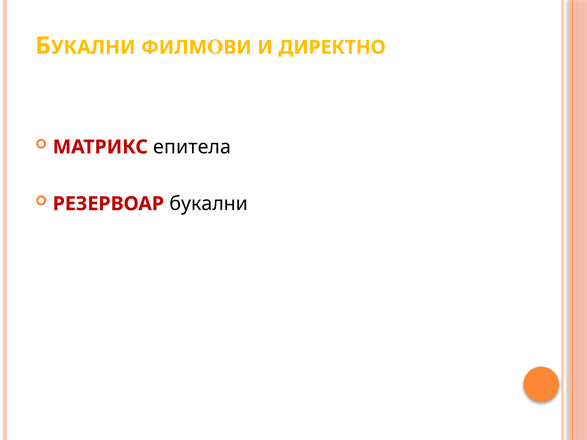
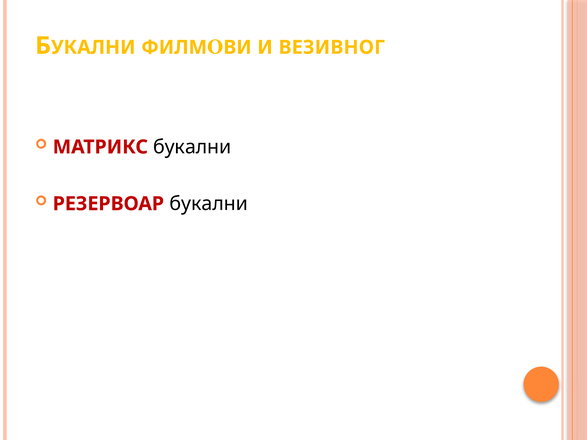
ДИРЕКТНО: ДИРЕКТНО -> ВЕЗИВНОГ
МАТРИКС епитела: епитела -> букални
